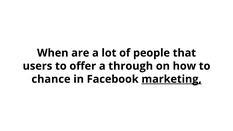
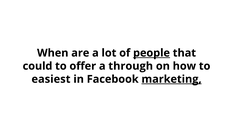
people underline: none -> present
users: users -> could
chance: chance -> easiest
